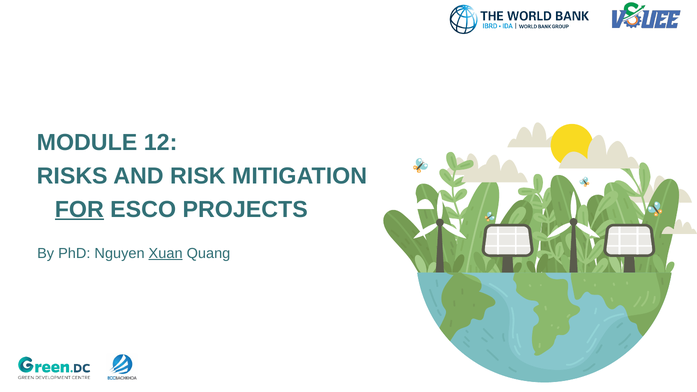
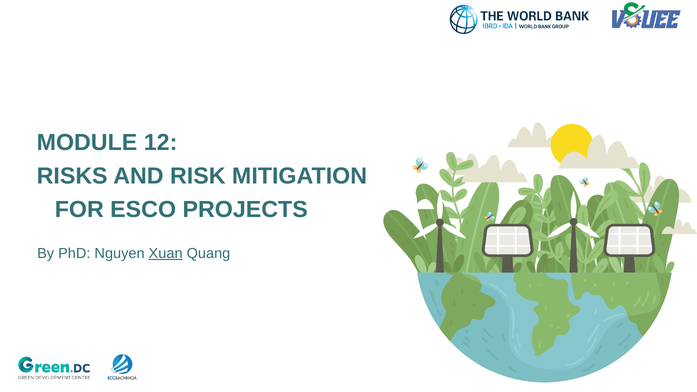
FOR underline: present -> none
